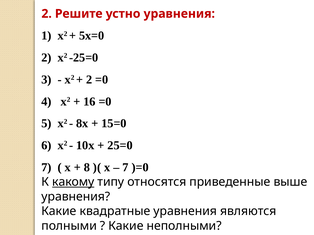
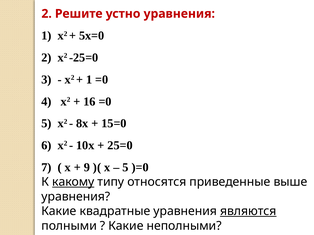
2 at (89, 80): 2 -> 1
8: 8 -> 9
7 at (125, 168): 7 -> 5
являются underline: none -> present
